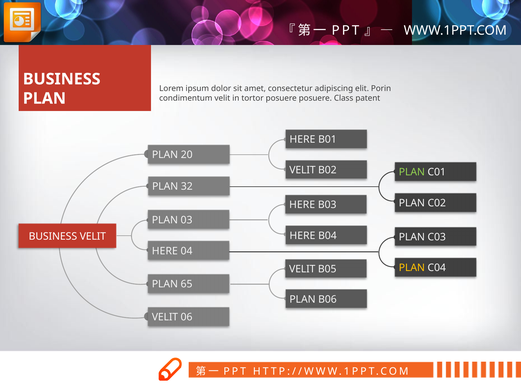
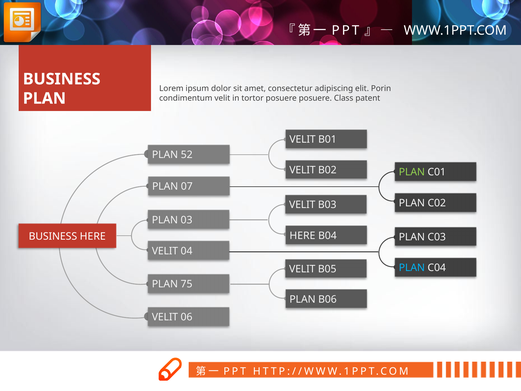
HERE at (302, 139): HERE -> VELIT
20: 20 -> 52
32: 32 -> 07
HERE at (302, 205): HERE -> VELIT
BUSINESS VELIT: VELIT -> HERE
HERE at (165, 251): HERE -> VELIT
PLAN at (412, 268) colour: yellow -> light blue
65: 65 -> 75
